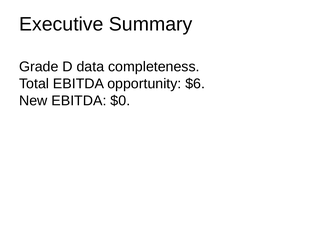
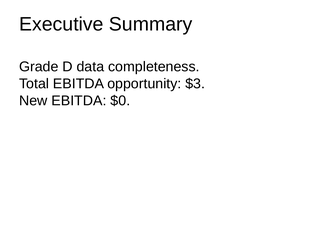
$6: $6 -> $3
